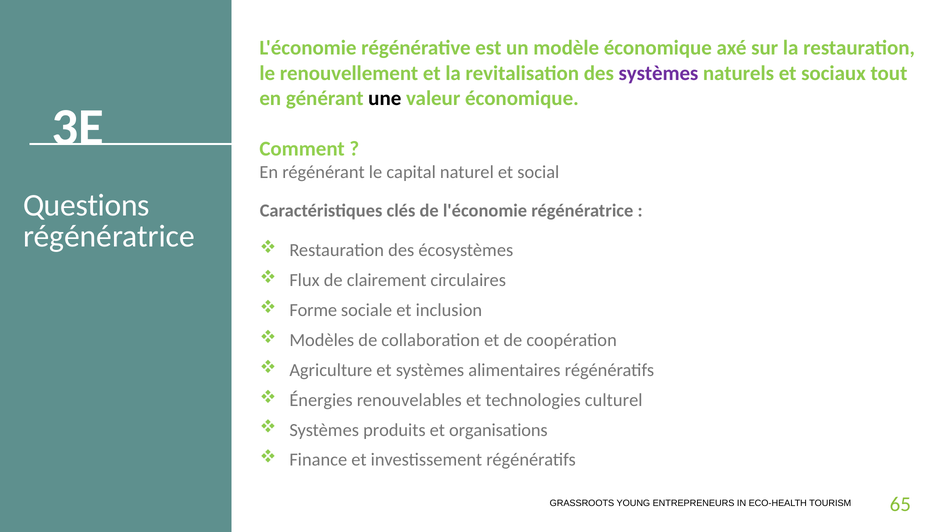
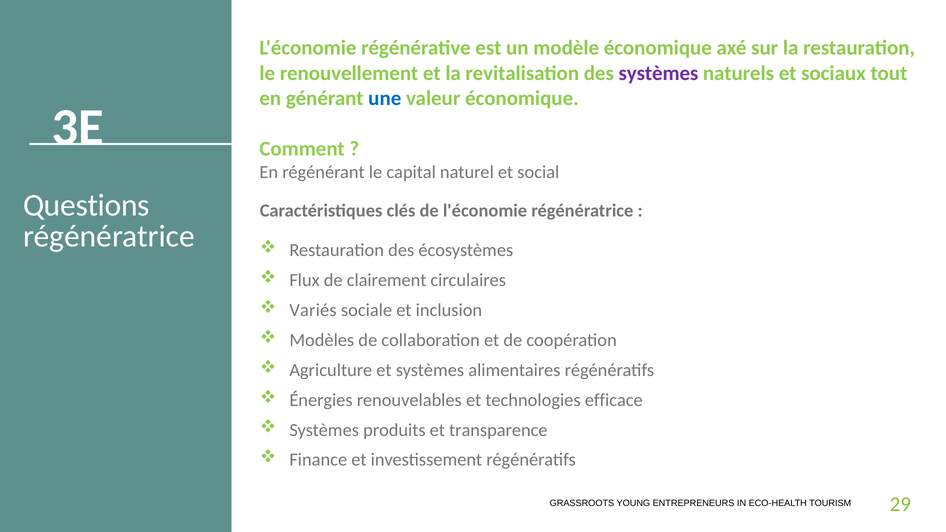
une colour: black -> blue
Forme: Forme -> Variés
culturel: culturel -> efficace
organisations: organisations -> transparence
65: 65 -> 29
